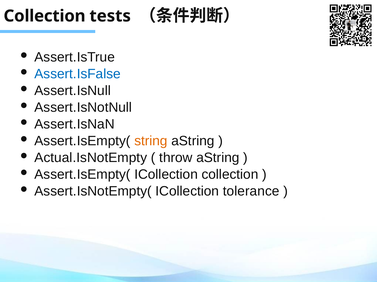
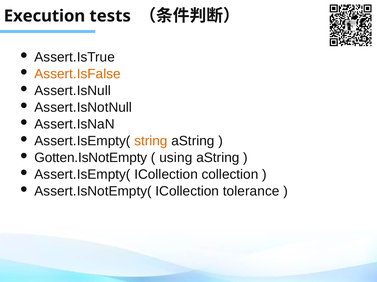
Collection at (45, 16): Collection -> Execution
Assert.IsFalse colour: blue -> orange
Actual.IsNotEmpty: Actual.IsNotEmpty -> Gotten.IsNotEmpty
throw: throw -> using
